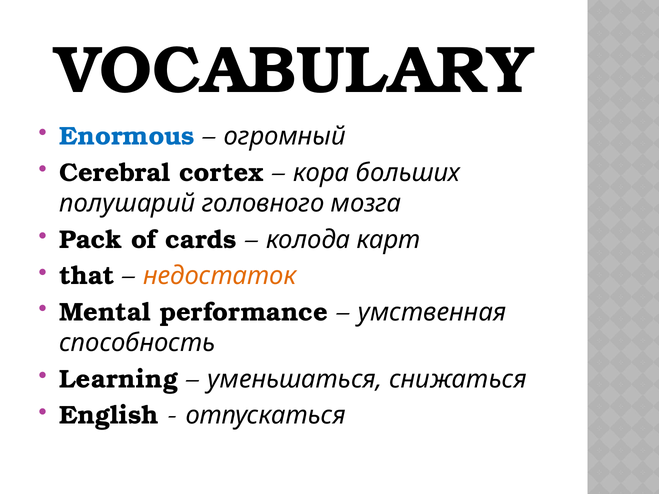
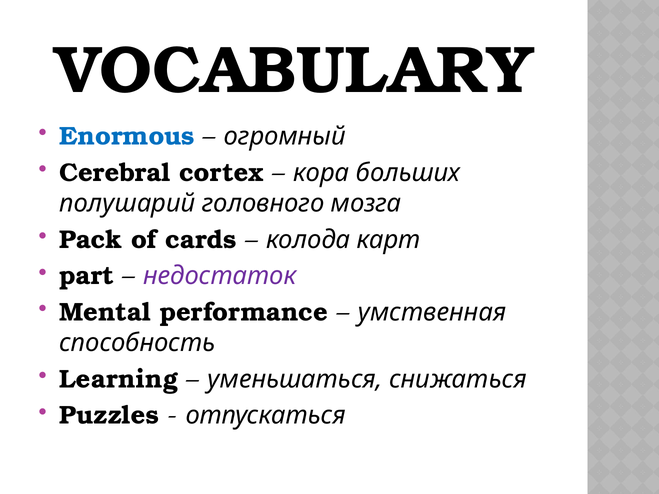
that: that -> part
недостаток colour: orange -> purple
English: English -> Puzzles
